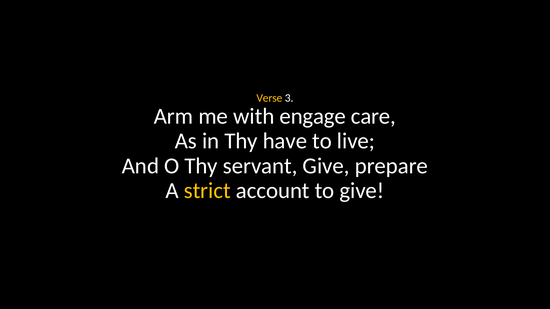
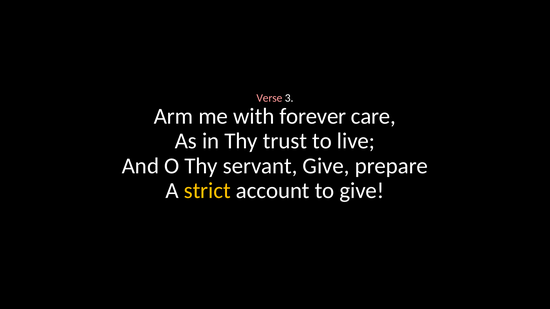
Verse colour: yellow -> pink
engage: engage -> forever
have: have -> trust
